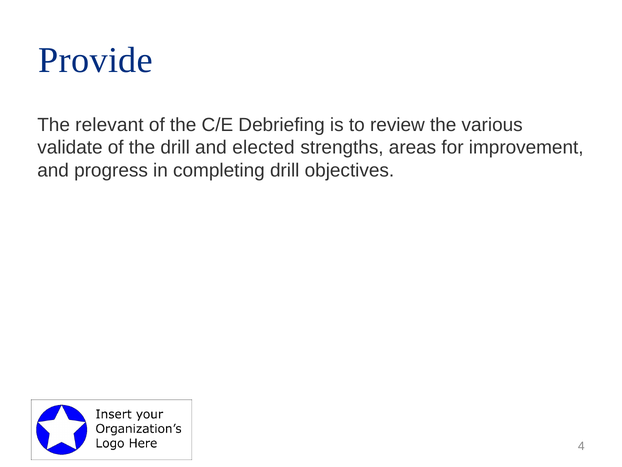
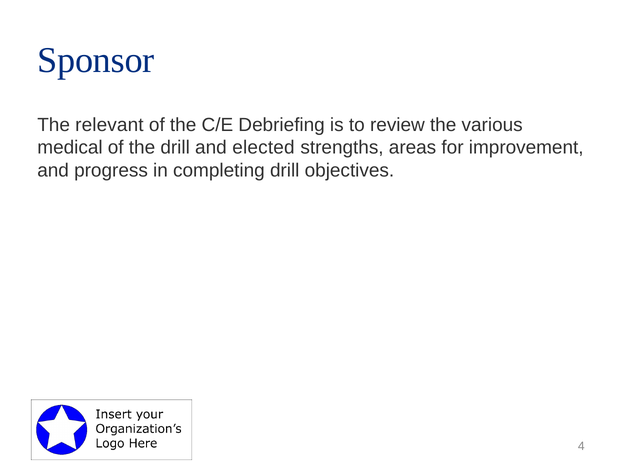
Provide: Provide -> Sponsor
validate: validate -> medical
